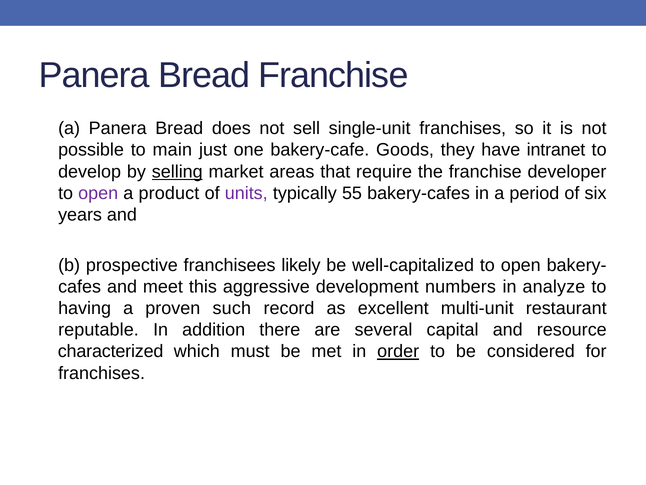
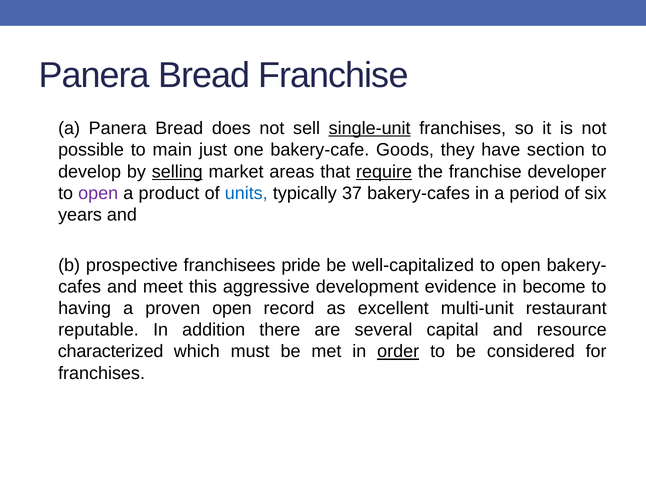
single-unit underline: none -> present
intranet: intranet -> section
require underline: none -> present
units colour: purple -> blue
55: 55 -> 37
likely: likely -> pride
numbers: numbers -> evidence
analyze: analyze -> become
proven such: such -> open
